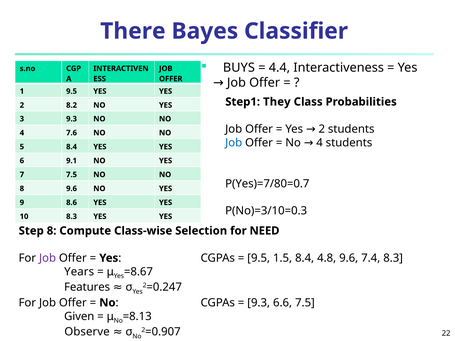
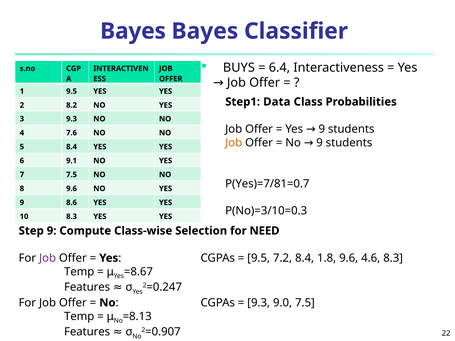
There at (133, 31): There -> Bayes
4.4: 4.4 -> 6.4
They: They -> Data
2 at (322, 129): 2 -> 9
Job at (234, 143) colour: blue -> orange
4 at (320, 143): 4 -> 9
P(Yes)=7/80=0.7: P(Yes)=7/80=0.7 -> P(Yes)=7/81=0.7
Step 8: 8 -> 9
1.5: 1.5 -> 7.2
4.8: 4.8 -> 1.8
7.4: 7.4 -> 4.6
Years at (79, 272): Years -> Temp
6.6: 6.6 -> 9.0
Given at (79, 317): Given -> Temp
Observe at (87, 332): Observe -> Features
